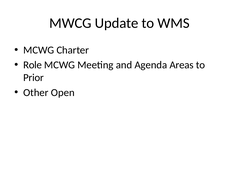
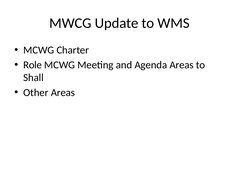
Prior: Prior -> Shall
Other Open: Open -> Areas
